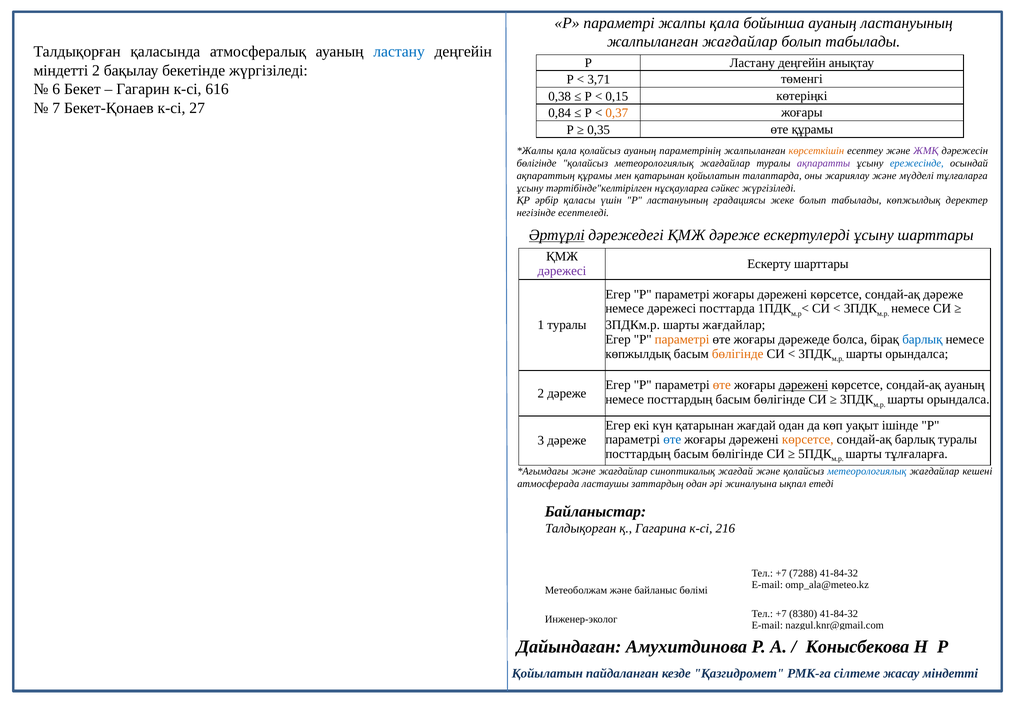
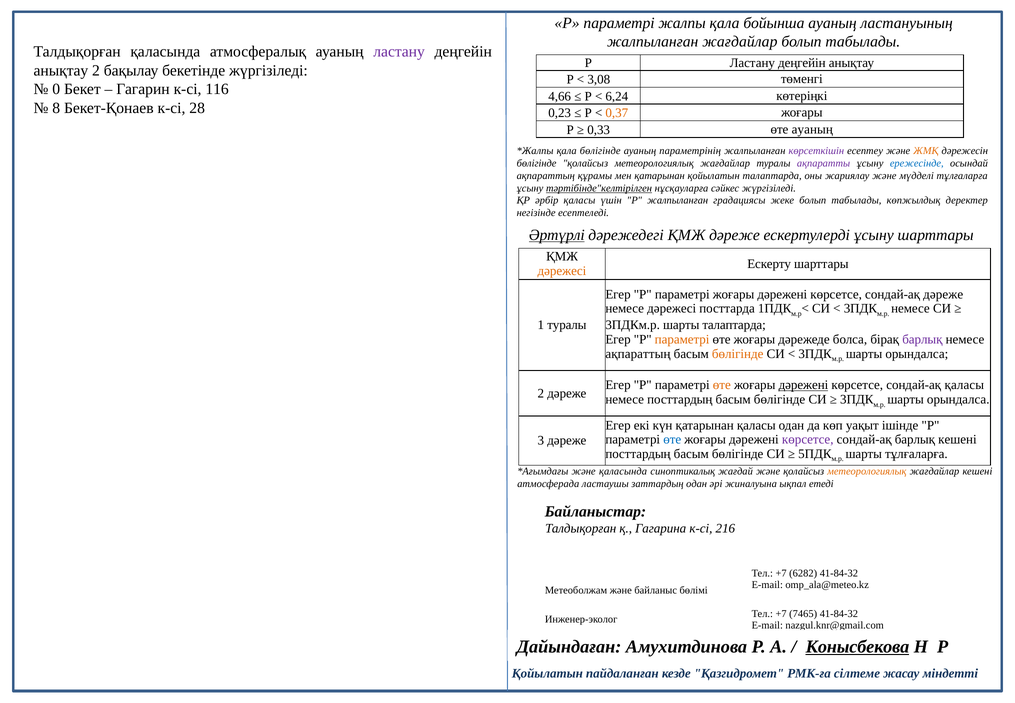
ластану at (399, 52) colour: blue -> purple
міндетті at (61, 70): міндетті -> анықтау
3,71: 3,71 -> 3,08
6: 6 -> 0
616: 616 -> 116
0,38: 0,38 -> 4,66
0,15: 0,15 -> 6,24
7: 7 -> 8
27: 27 -> 28
0,84: 0,84 -> 0,23
0,35: 0,35 -> 0,33
өте құрамы: құрамы -> ауаның
қала қолайсыз: қолайсыз -> бөлігінде
көрсеткішін colour: orange -> purple
ЖМҚ colour: purple -> orange
тәртібінде"келтірілген underline: none -> present
Р ластануының: ластануының -> жалпыланған
дәрежесі at (562, 271) colour: purple -> orange
шарты жағдайлар: жағдайлар -> талаптарда
барлық at (922, 339) colour: blue -> purple
көпжылдық at (638, 354): көпжылдық -> ақпараттың
сондай-ақ ауаның: ауаның -> қаласы
қатарынан жағдай: жағдай -> қаласы
көрсетсе at (808, 439) colour: orange -> purple
барлық туралы: туралы -> кешені
және жағдайлар: жағдайлар -> қаласында
метеорологиялық at (867, 471) colour: blue -> orange
7288: 7288 -> 6282
8380: 8380 -> 7465
Конысбекова underline: none -> present
